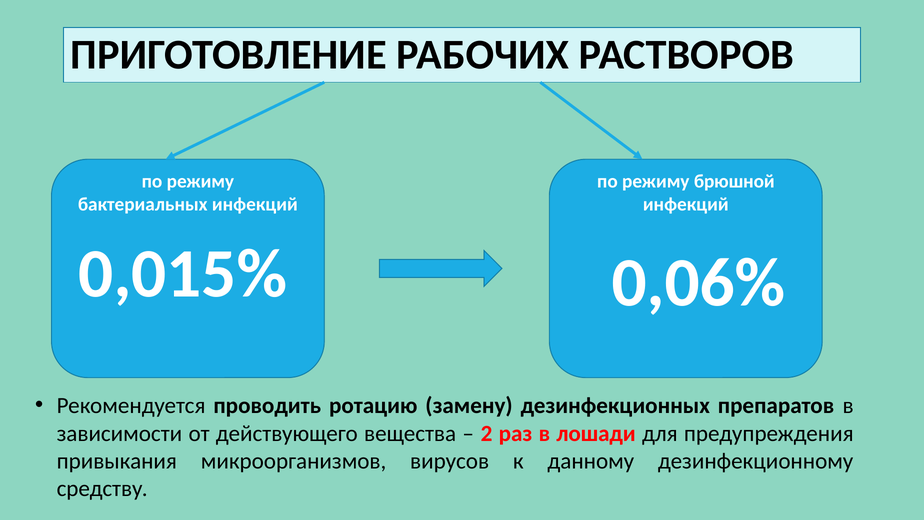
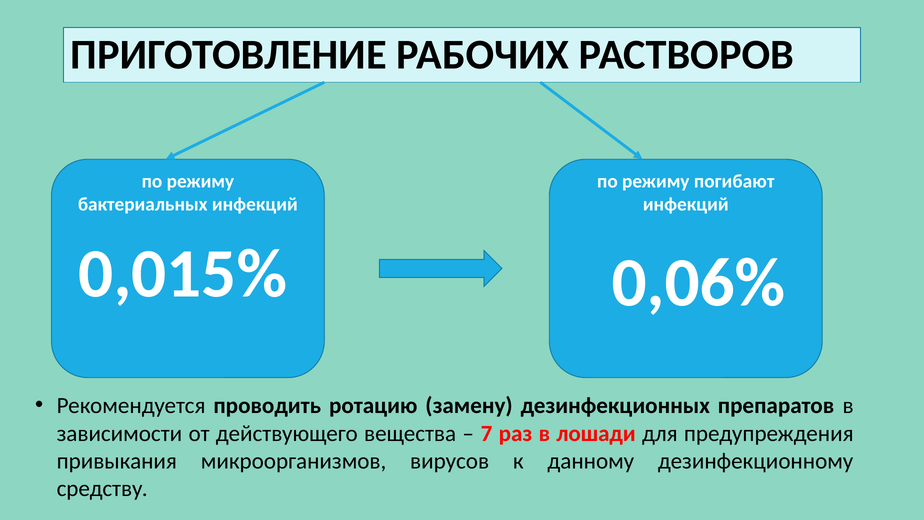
брюшной: брюшной -> погибают
2: 2 -> 7
